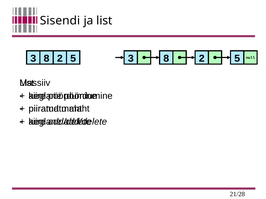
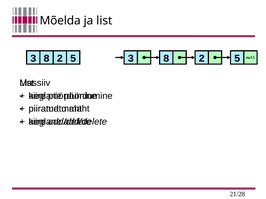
Sisendi: Sisendi -> Mõelda
